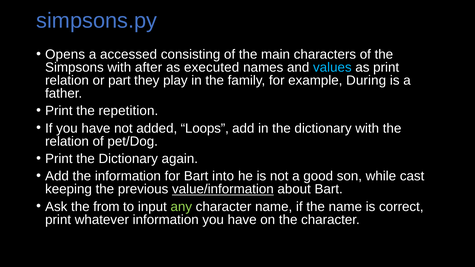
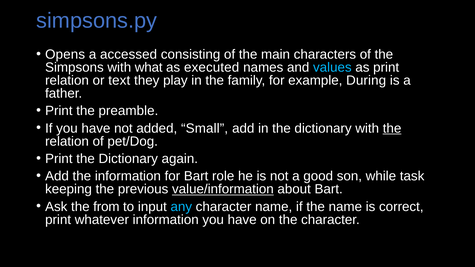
after: after -> what
part: part -> text
repetition: repetition -> preamble
Loops: Loops -> Small
the at (392, 128) underline: none -> present
into: into -> role
cast: cast -> task
any colour: light green -> light blue
